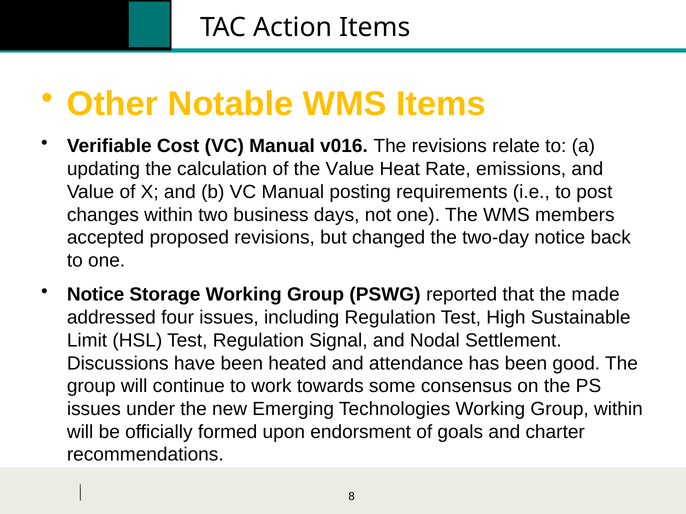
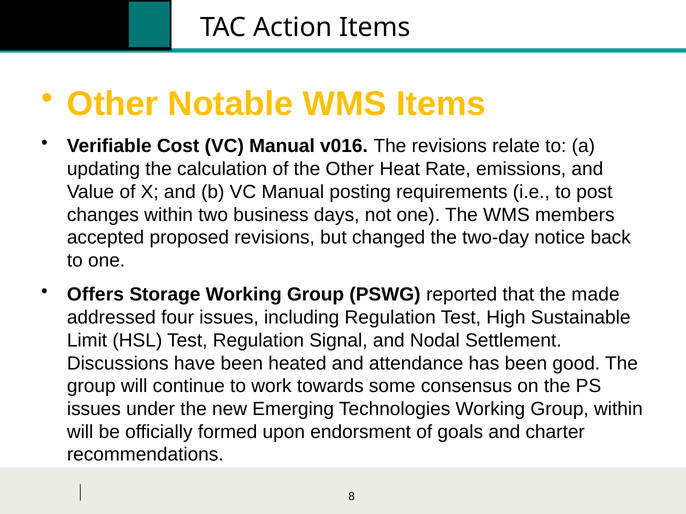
the Value: Value -> Other
Notice at (96, 295): Notice -> Offers
